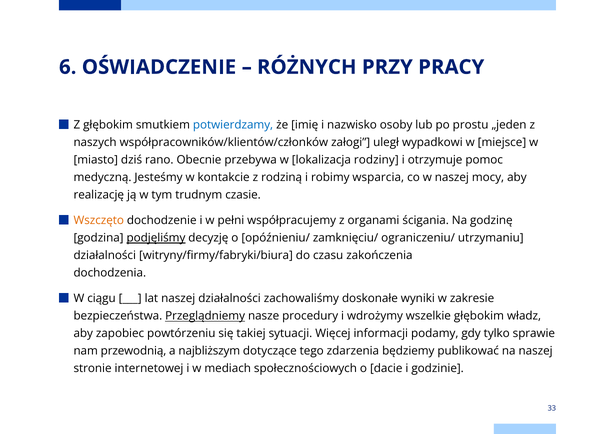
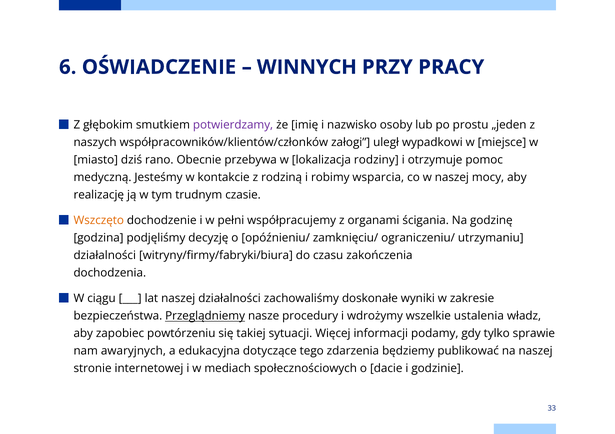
RÓŻNYCH: RÓŻNYCH -> WINNYCH
potwierdzamy colour: blue -> purple
podjęliśmy underline: present -> none
wszelkie głębokim: głębokim -> ustalenia
przewodnią: przewodnią -> awaryjnych
najbliższym: najbliższym -> edukacyjna
